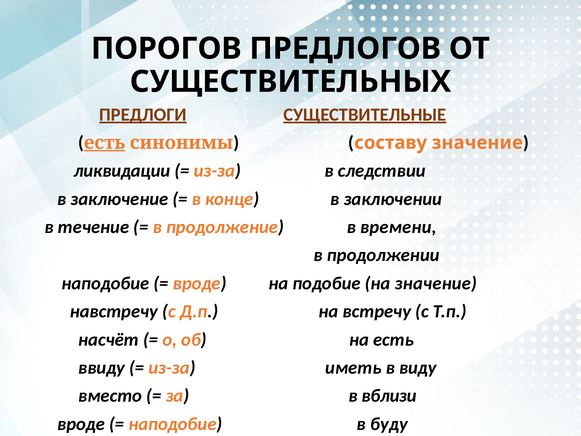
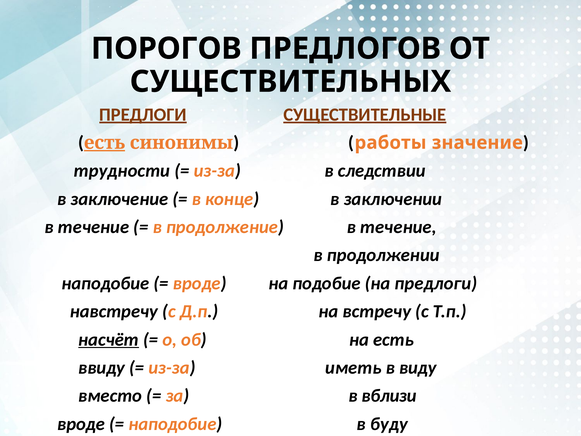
составу: составу -> работы
ликвидации: ликвидации -> трудности
продолжение в времени: времени -> течение
на значение: значение -> предлоги
насчёт underline: none -> present
